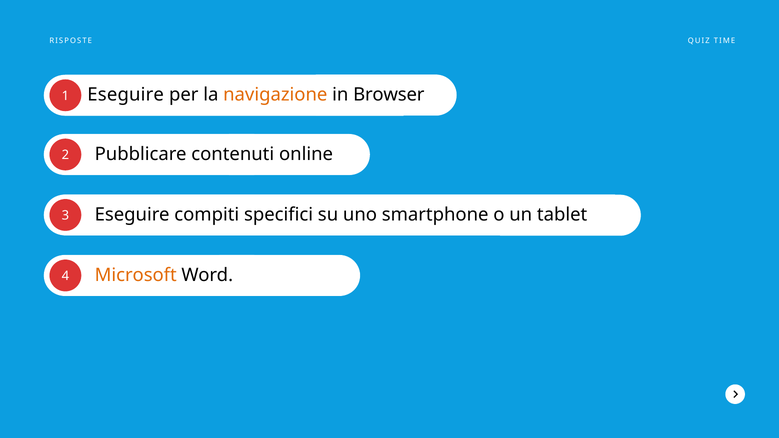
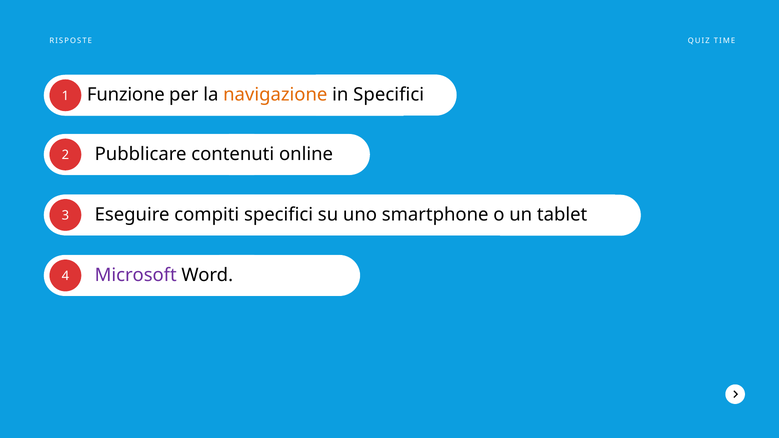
Eseguire at (126, 95): Eseguire -> Funzione
in Browser: Browser -> Specifici
Microsoft colour: orange -> purple
